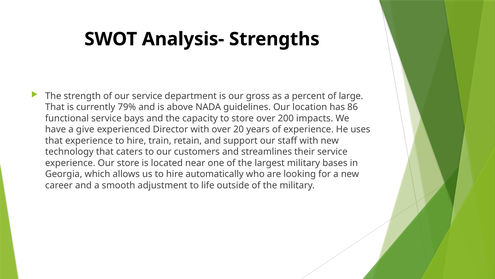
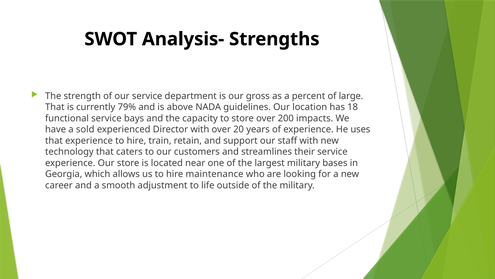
86: 86 -> 18
give: give -> sold
automatically: automatically -> maintenance
